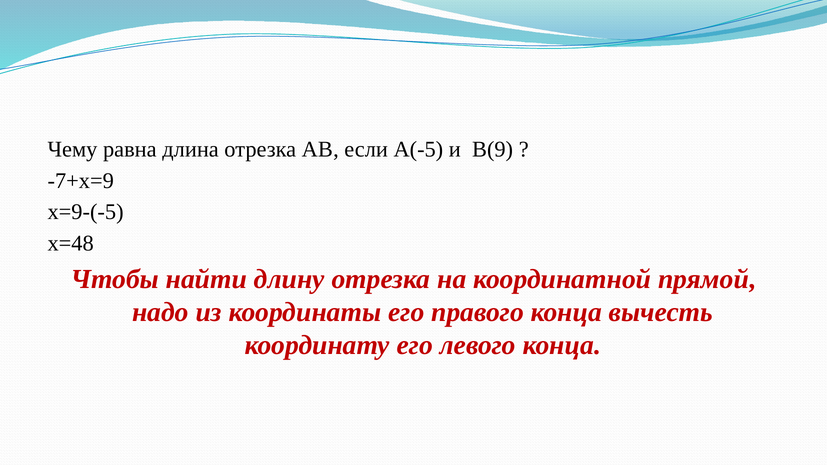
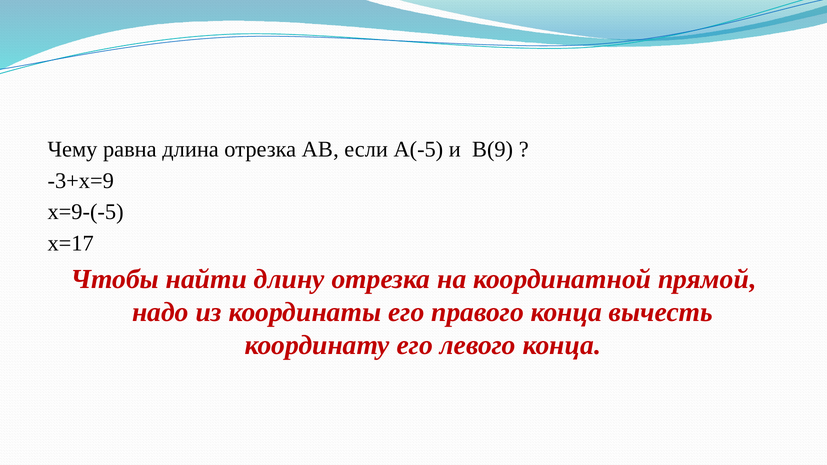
-7+x=9: -7+x=9 -> -3+x=9
x=48: x=48 -> x=17
